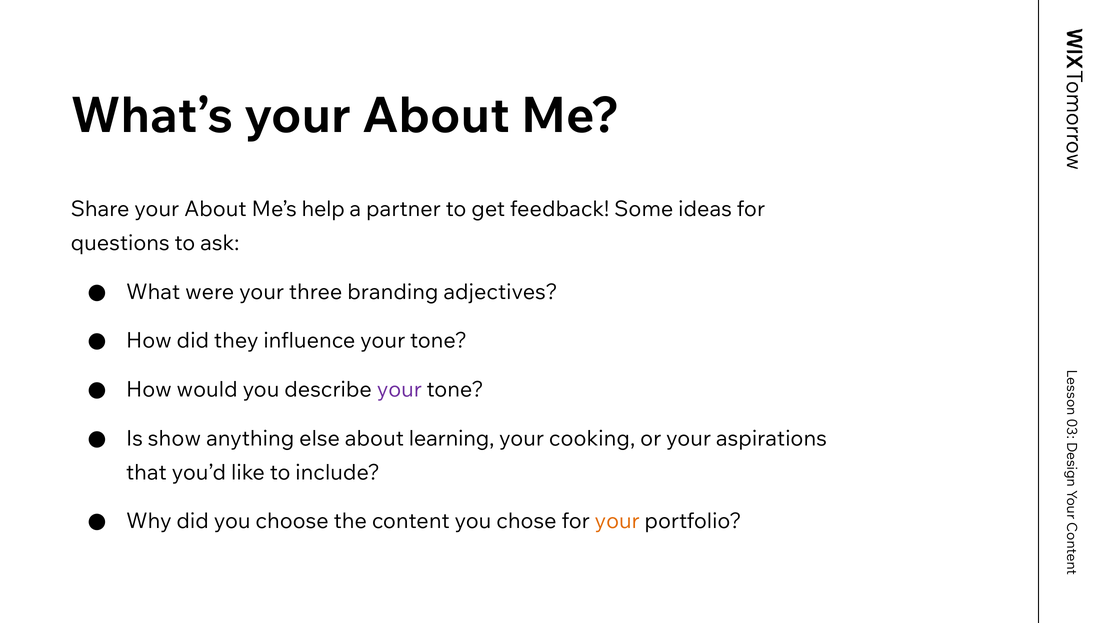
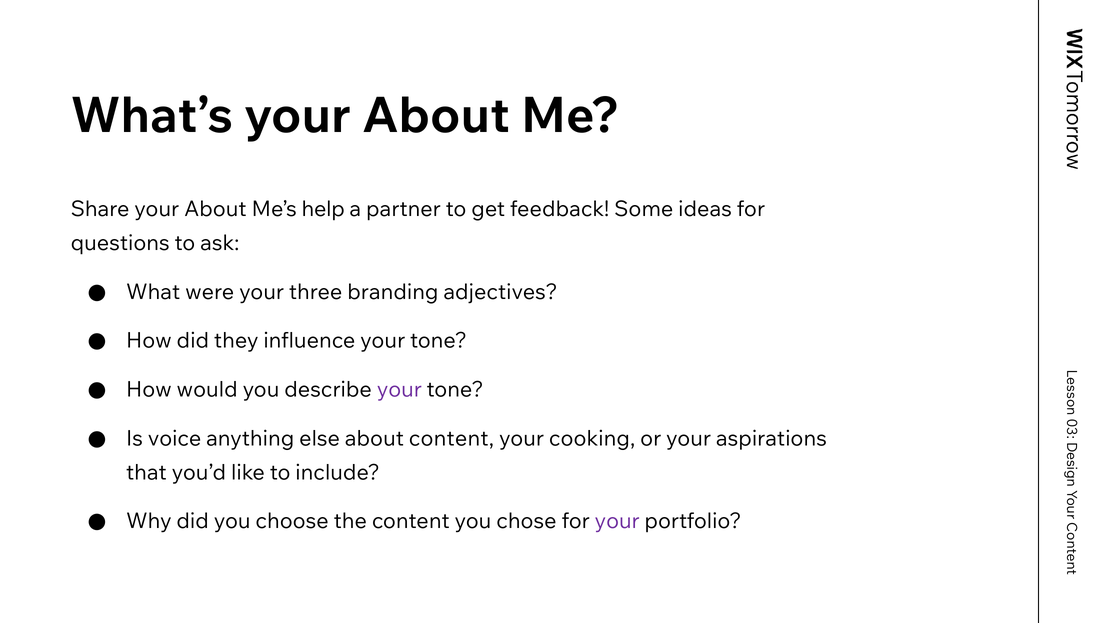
show: show -> voice
about learning: learning -> content
your at (617, 522) colour: orange -> purple
